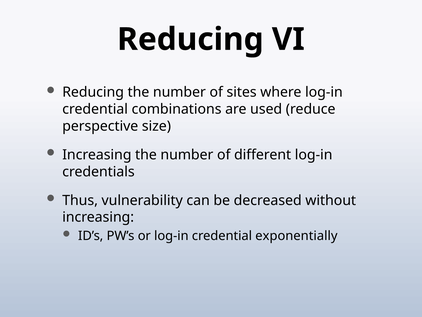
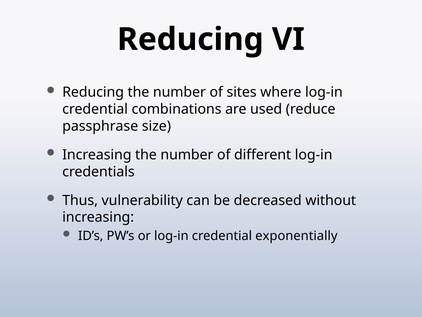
perspective: perspective -> passphrase
